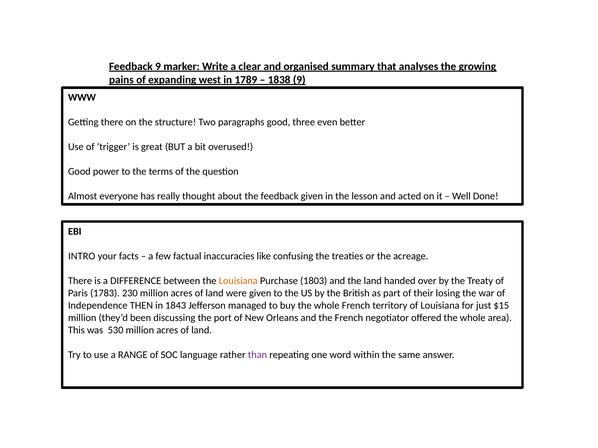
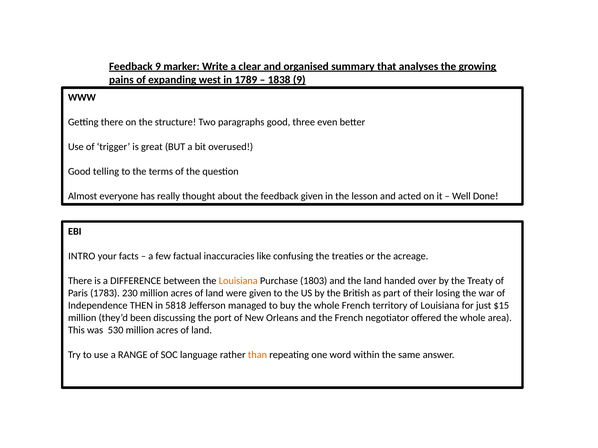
power: power -> telling
1843: 1843 -> 5818
than colour: purple -> orange
